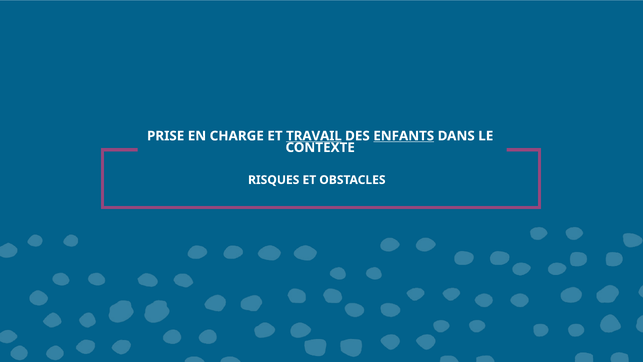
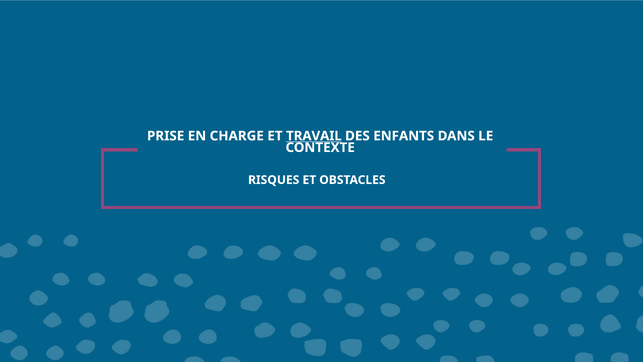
ENFANTS underline: present -> none
